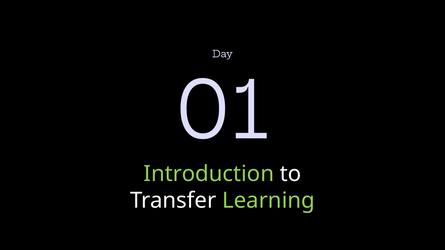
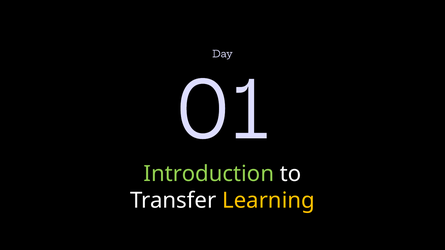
Learning colour: light green -> yellow
